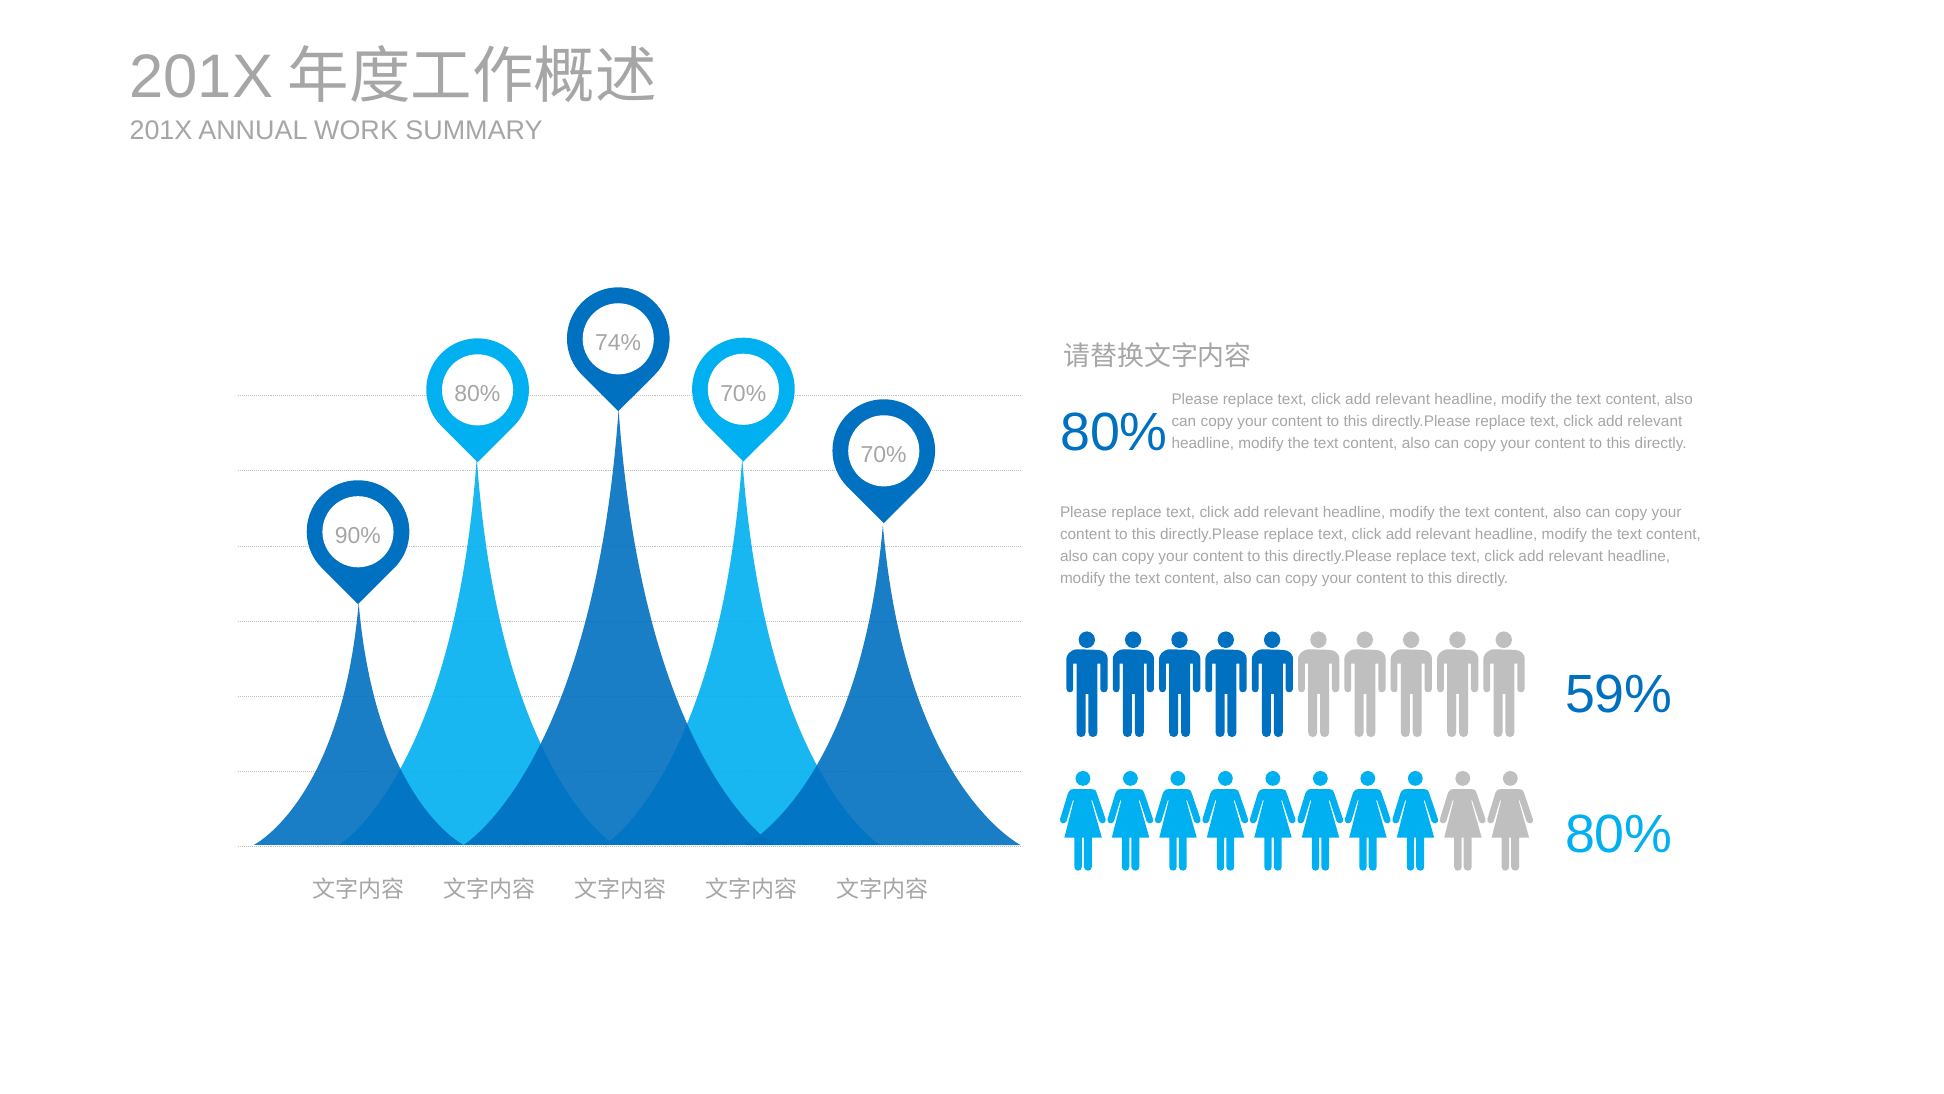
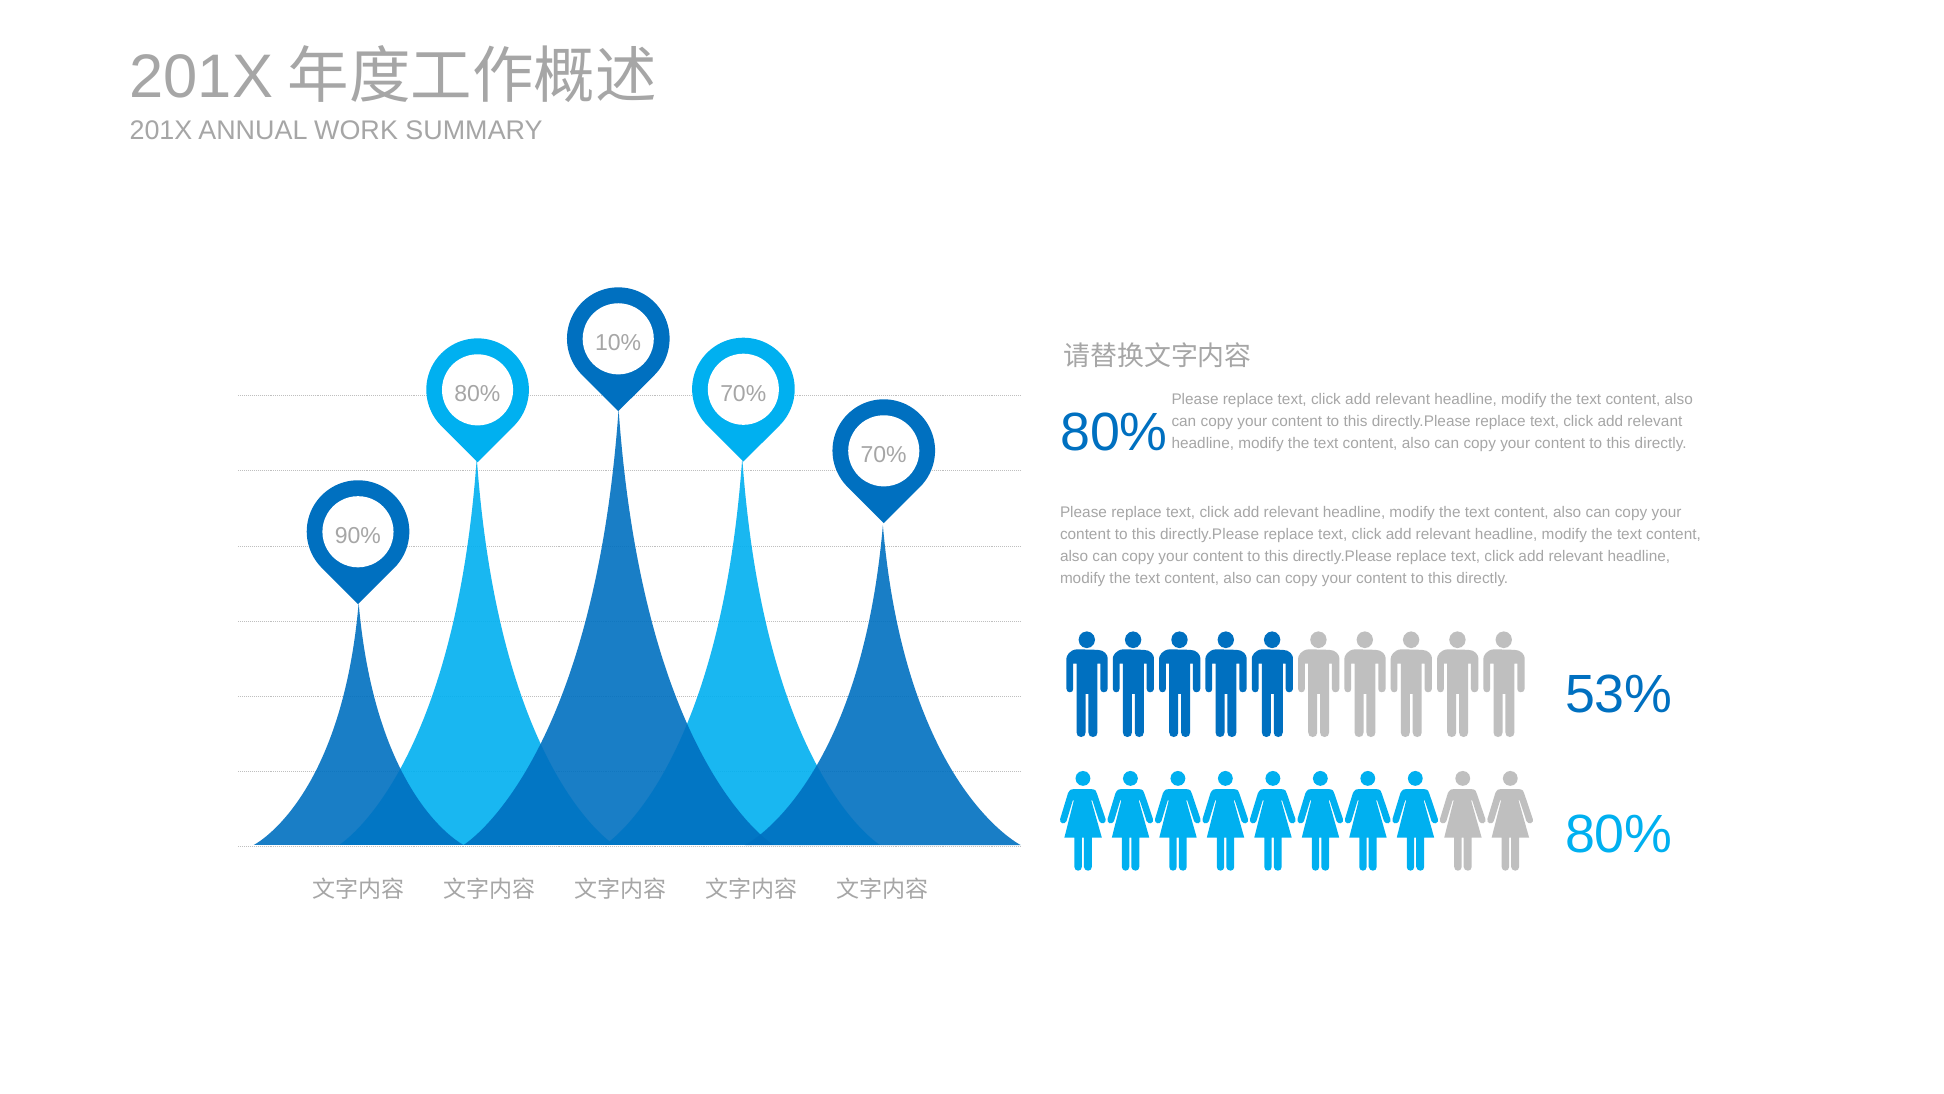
74%: 74% -> 10%
59%: 59% -> 53%
